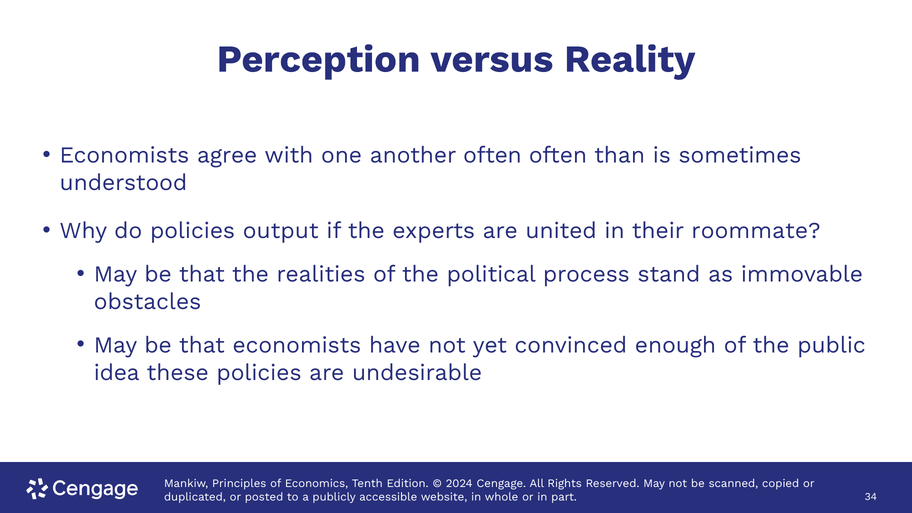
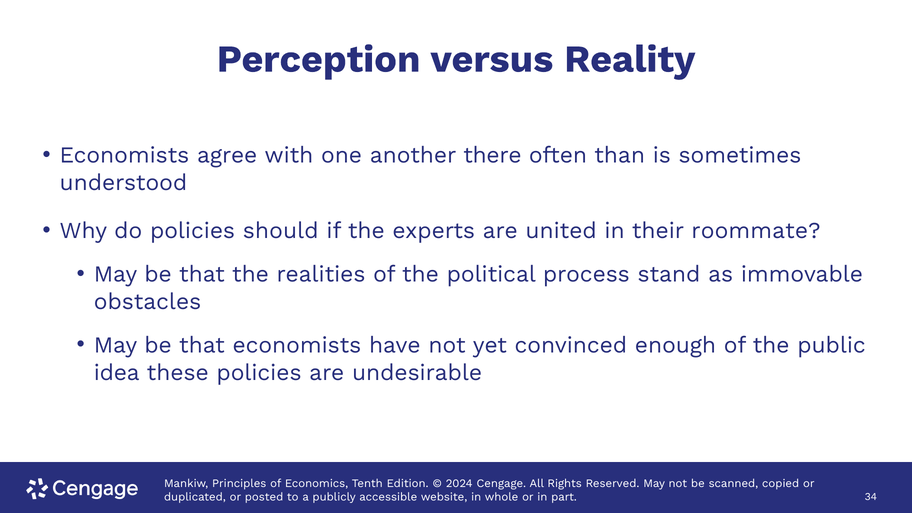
another often: often -> there
output: output -> should
